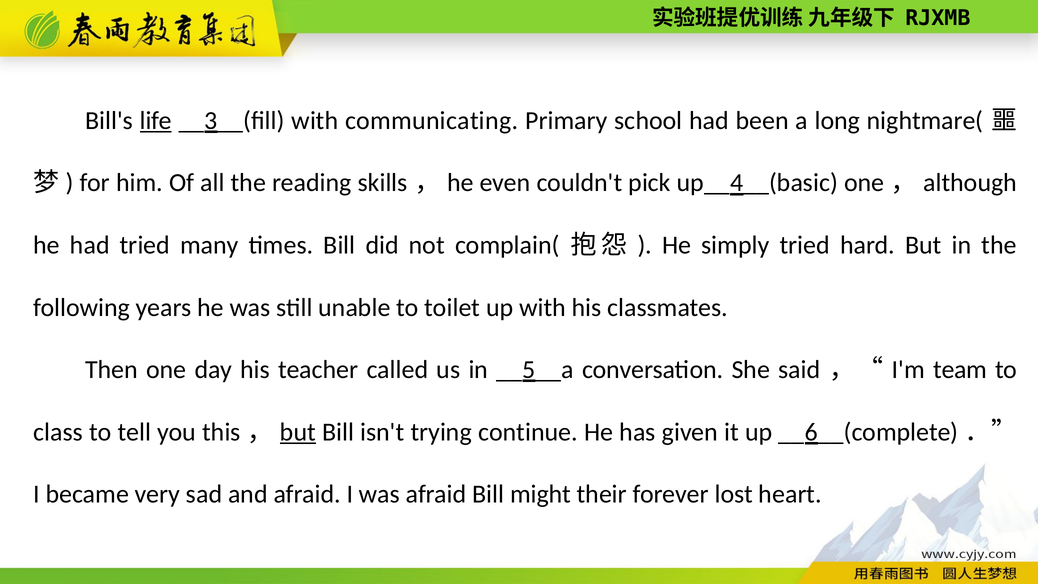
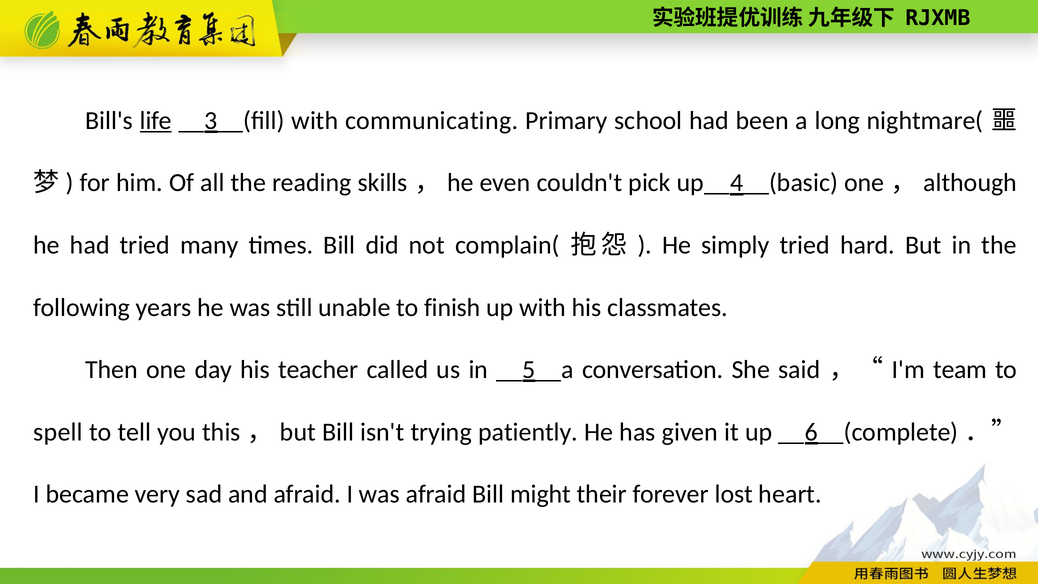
toilet: toilet -> finish
class: class -> spell
but at (298, 432) underline: present -> none
continue: continue -> patiently
